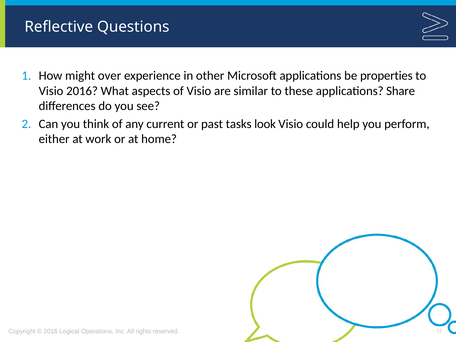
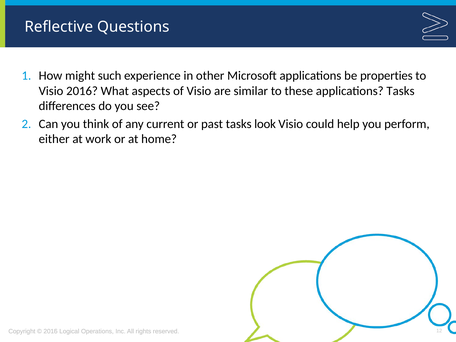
over: over -> such
applications Share: Share -> Tasks
